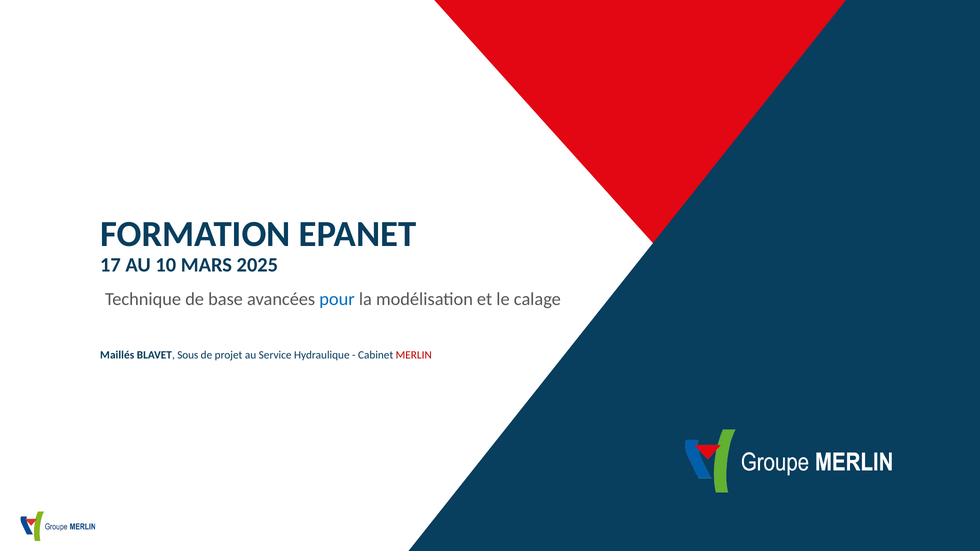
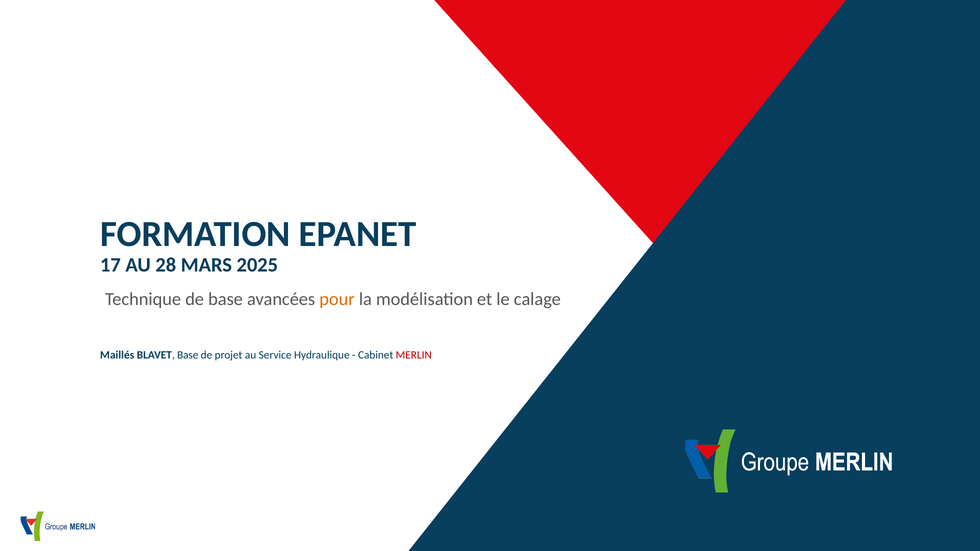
10: 10 -> 28
pour colour: blue -> orange
BLAVET Sous: Sous -> Base
